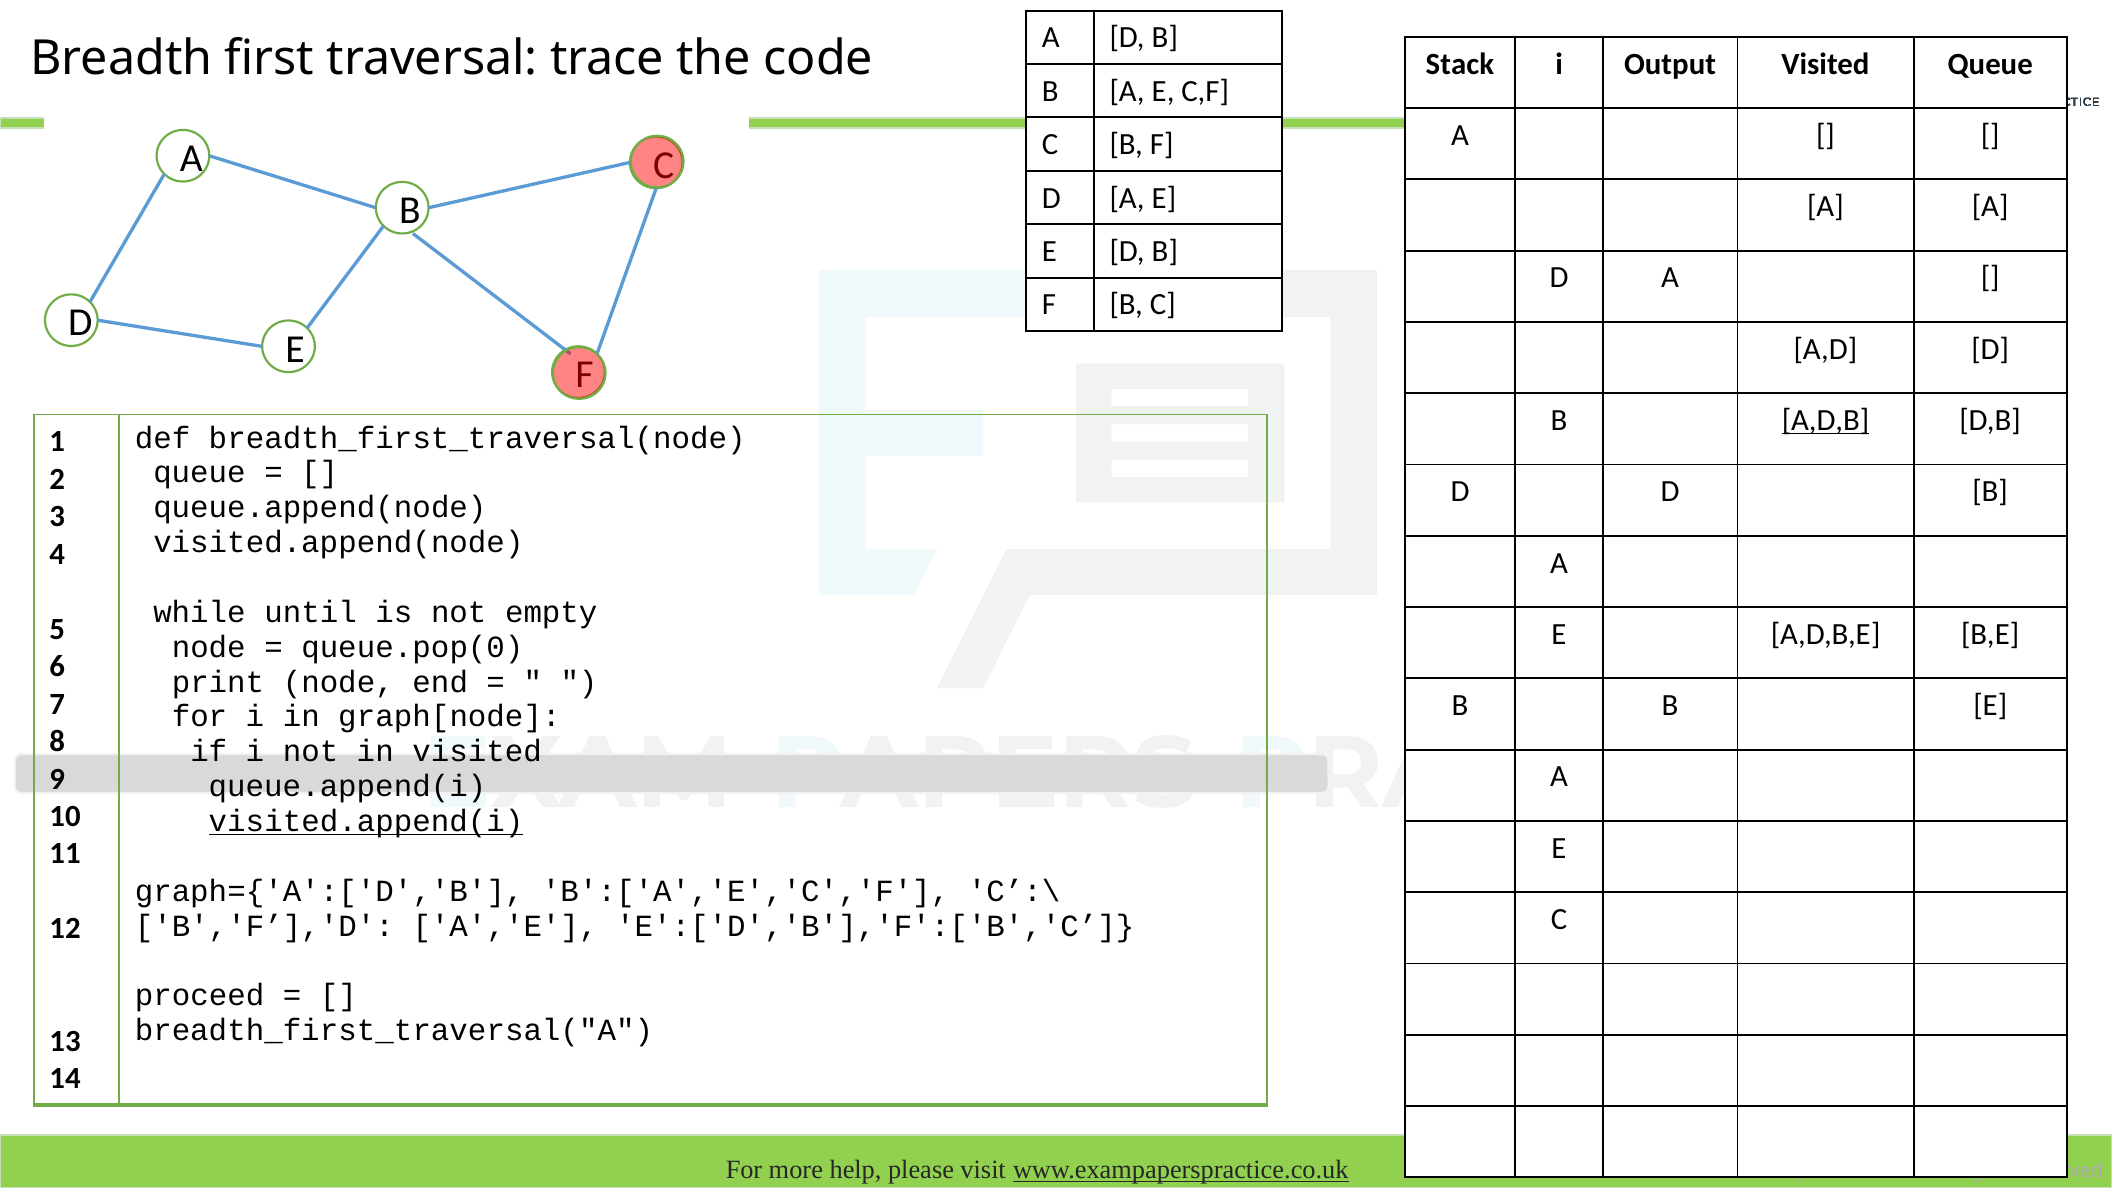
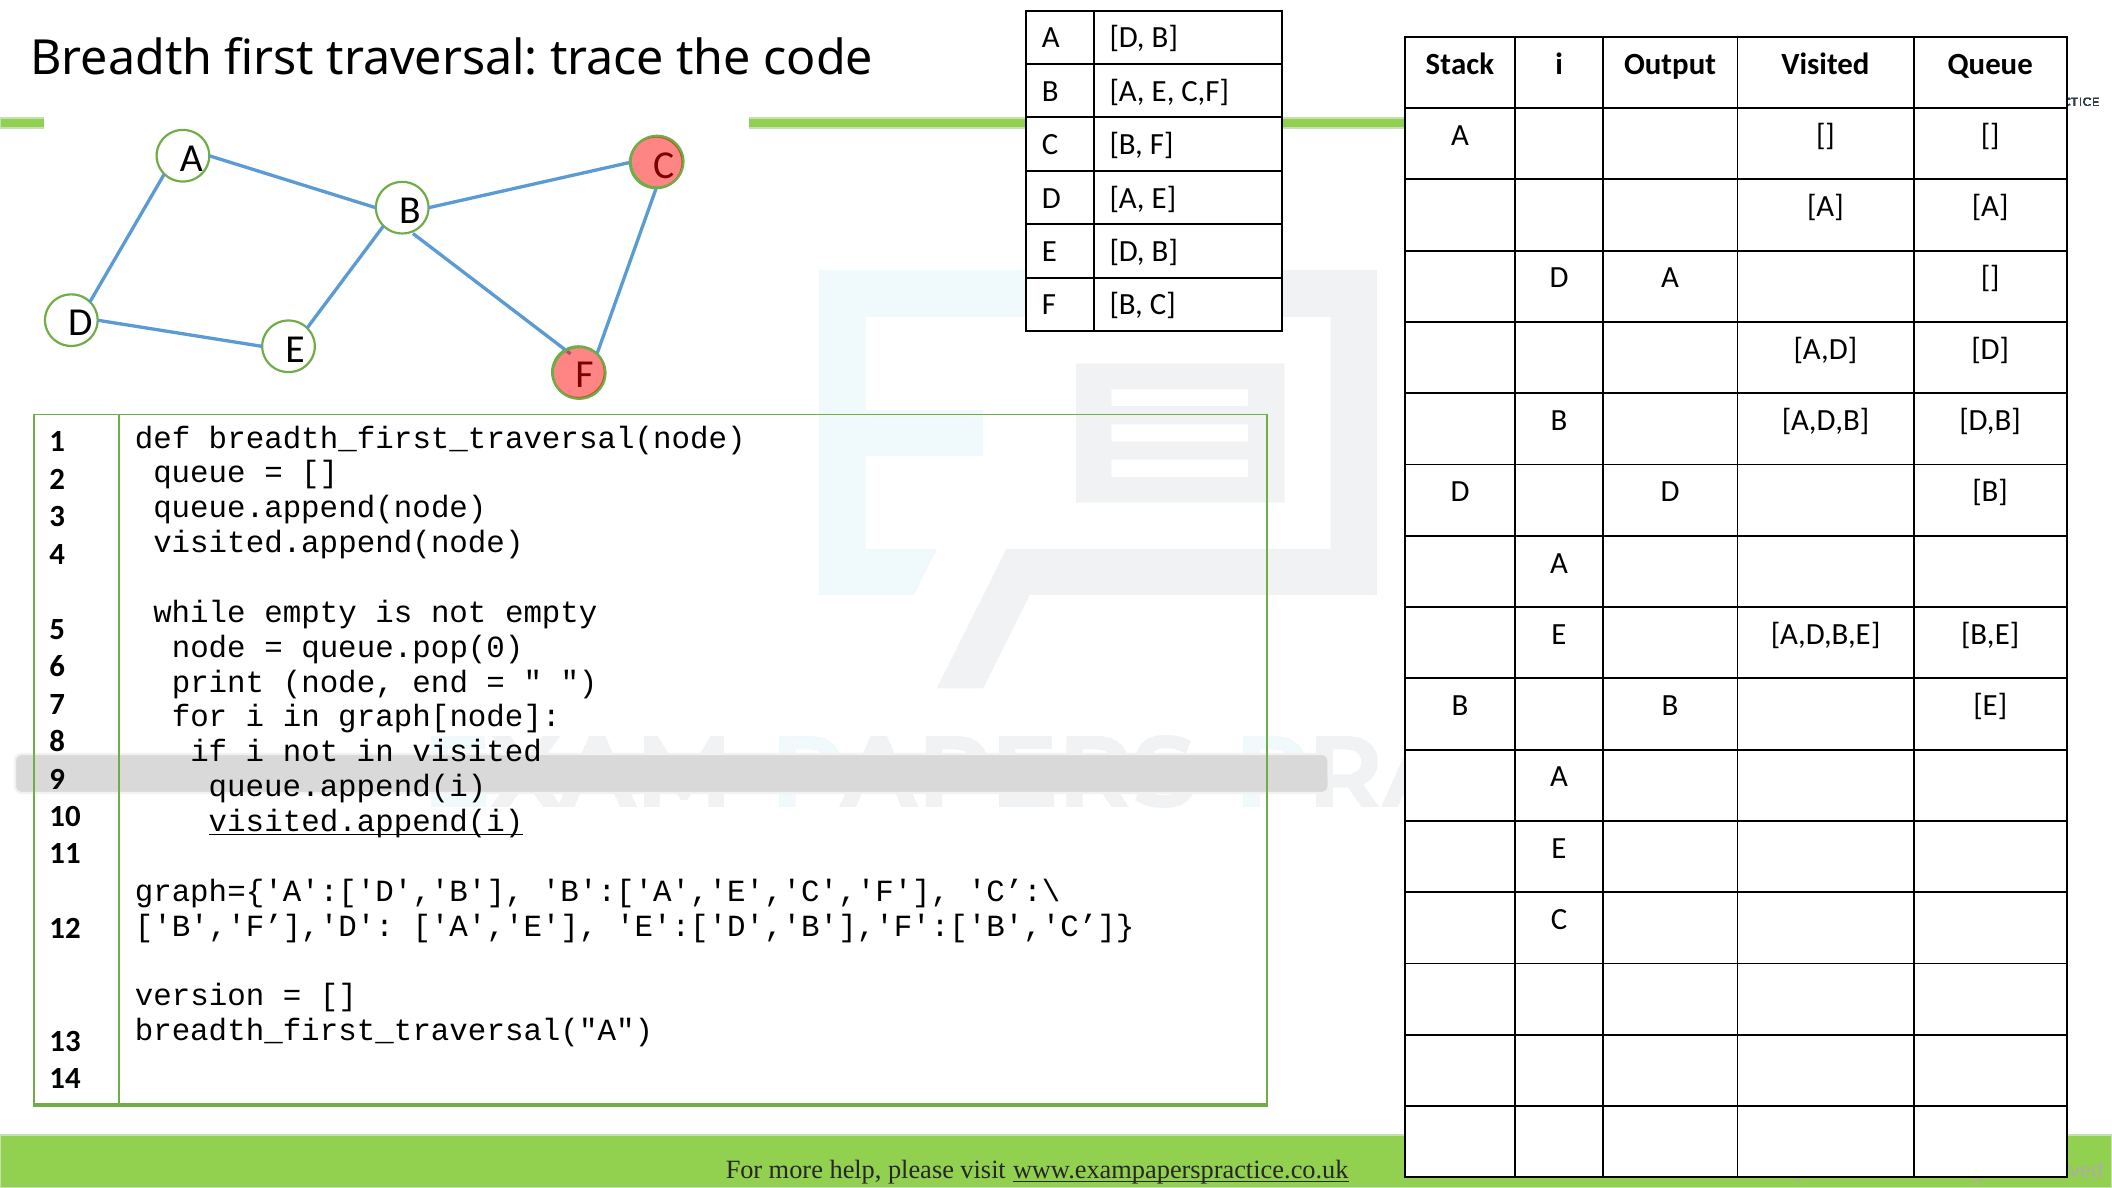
A,D,B underline: present -> none
while until: until -> empty
proceed: proceed -> version
